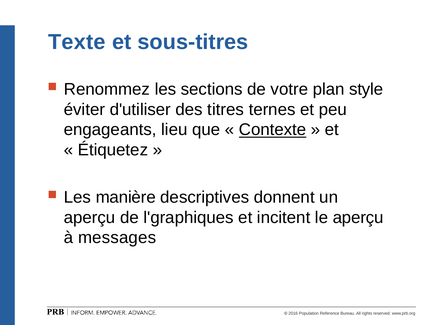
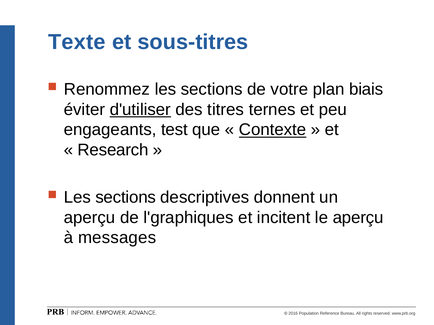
style: style -> biais
d'utiliser underline: none -> present
lieu: lieu -> test
Étiquetez: Étiquetez -> Research
manière at (126, 198): manière -> sections
